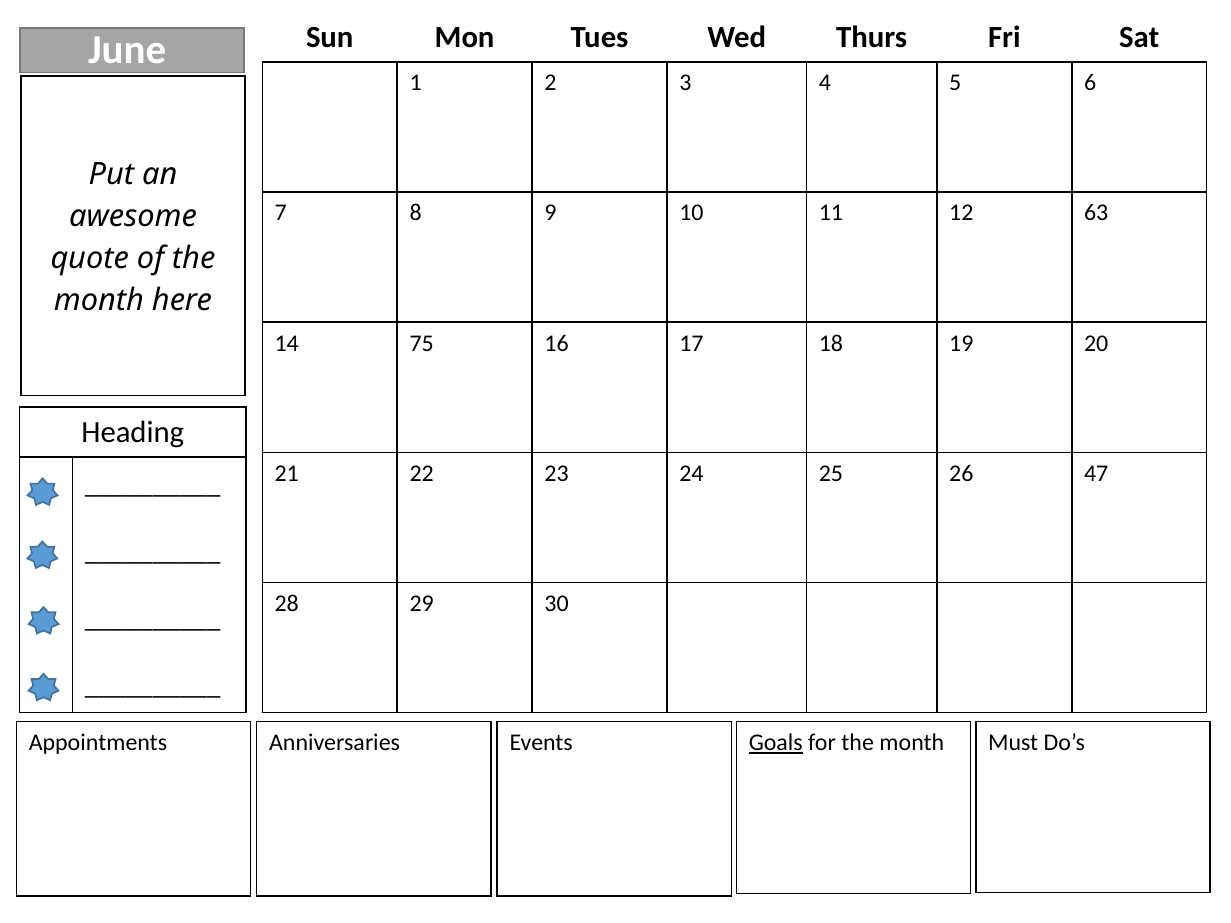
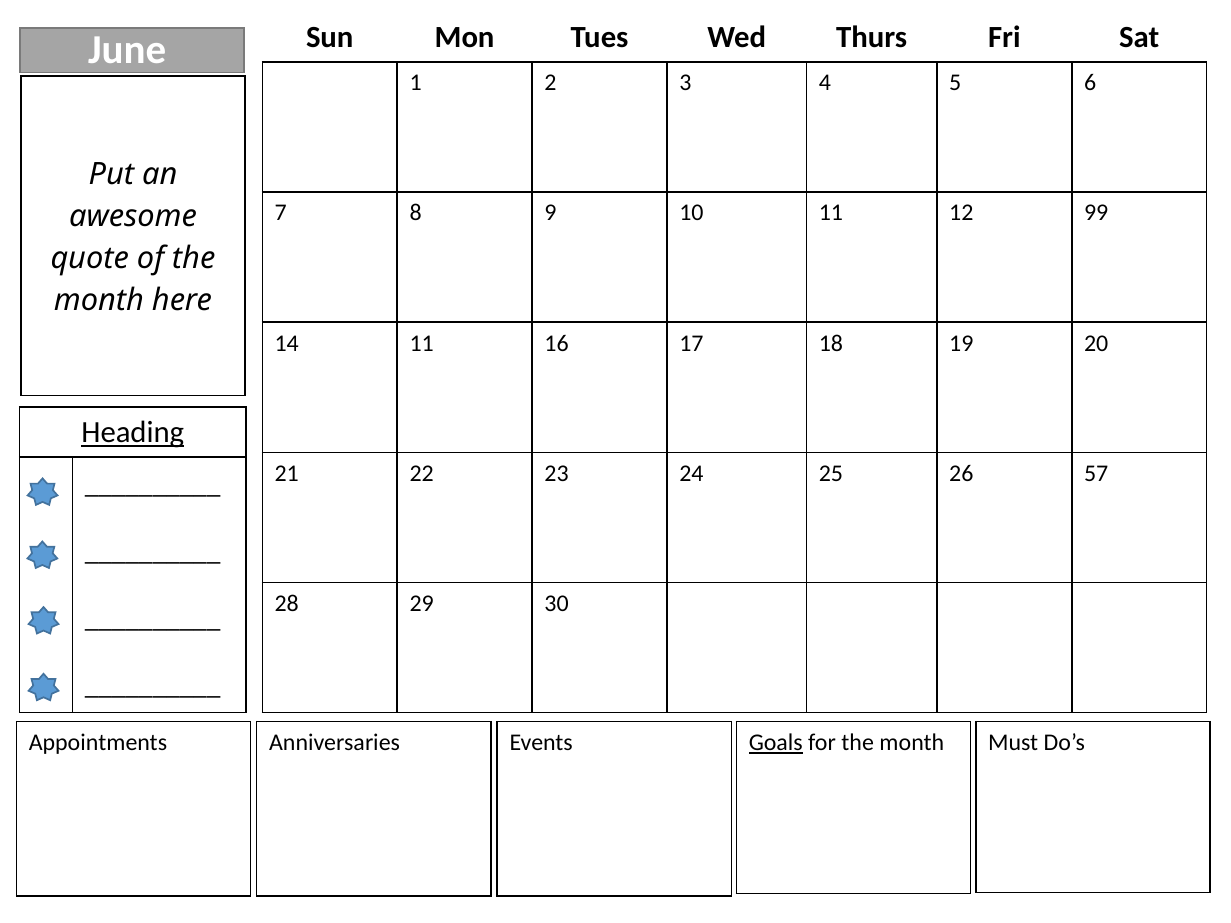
63: 63 -> 99
14 75: 75 -> 11
Heading underline: none -> present
47: 47 -> 57
